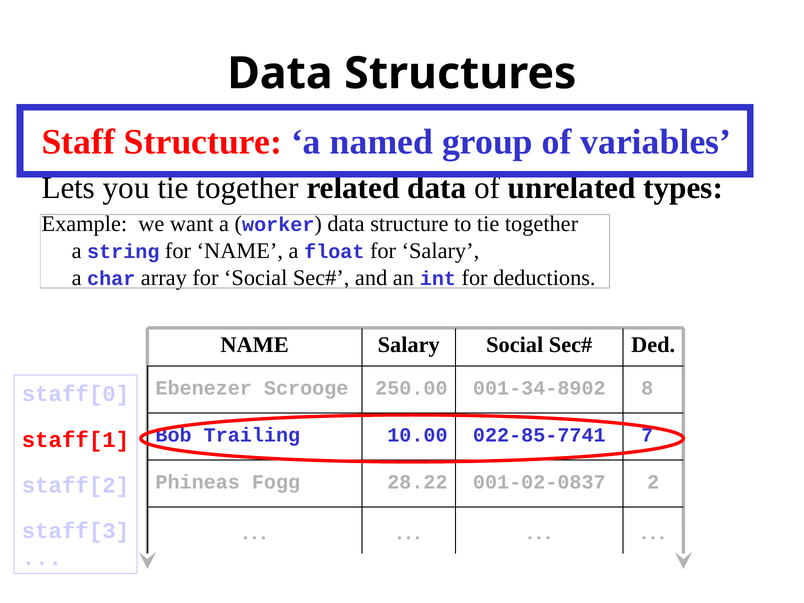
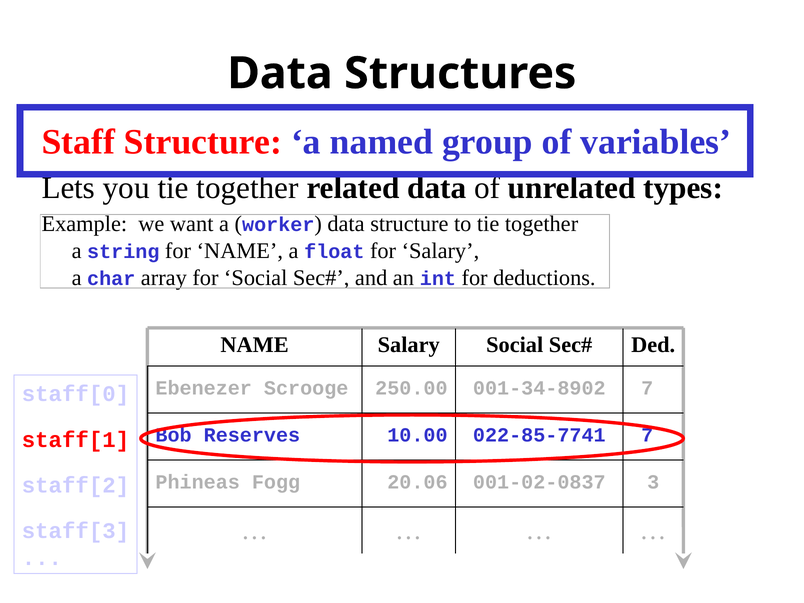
001-34-8902 8: 8 -> 7
Trailing: Trailing -> Reserves
28.22: 28.22 -> 20.06
001-02-0837 2: 2 -> 3
